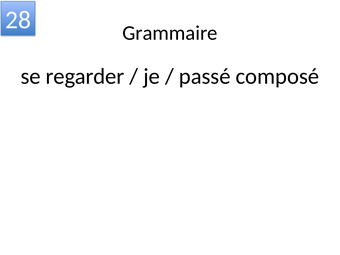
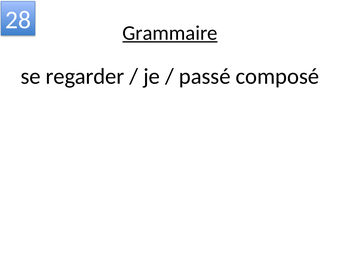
Grammaire underline: none -> present
